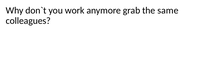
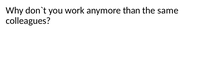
grab: grab -> than
